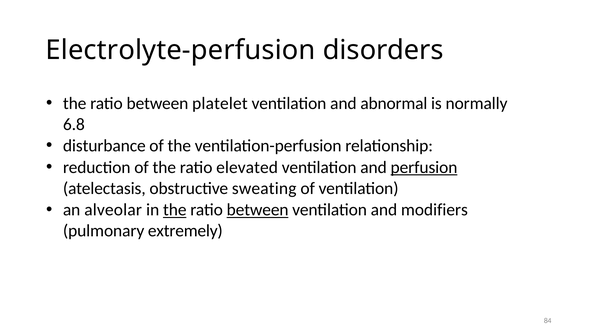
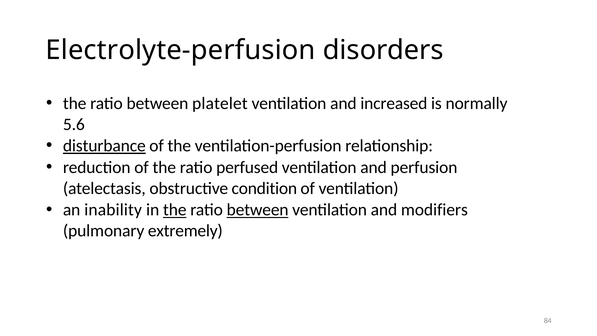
abnormal: abnormal -> increased
6.8: 6.8 -> 5.6
disturbance underline: none -> present
elevated: elevated -> perfused
perfusion underline: present -> none
sweating: sweating -> condition
alveolar: alveolar -> inability
